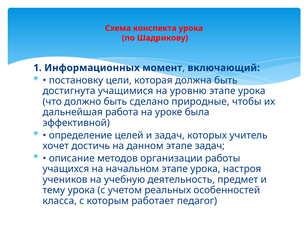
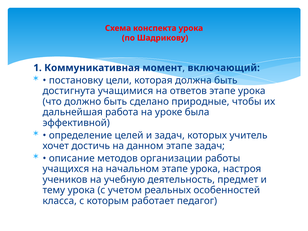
Информационных: Информационных -> Коммуникативная
уровню: уровню -> ответов
